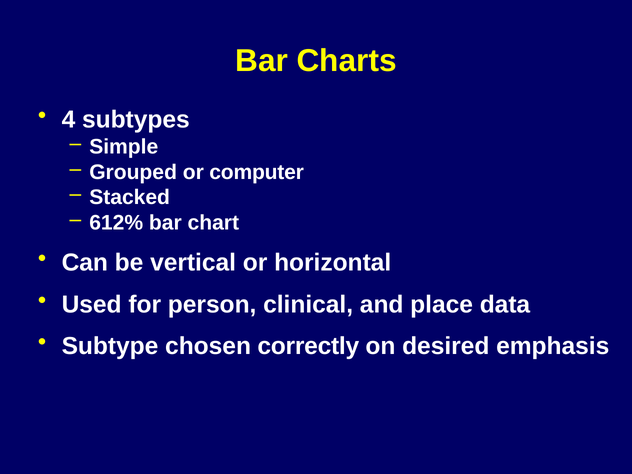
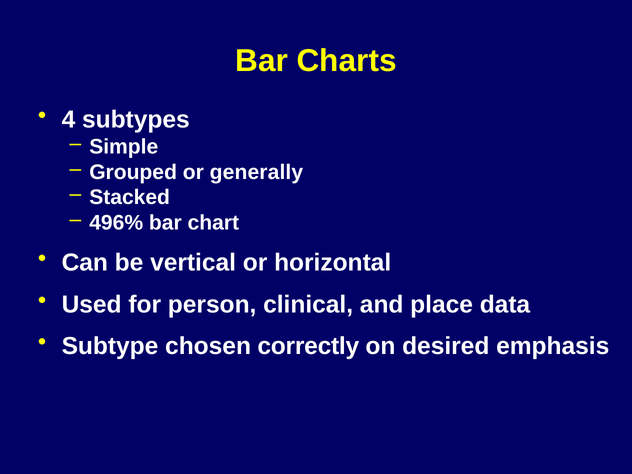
computer: computer -> generally
612%: 612% -> 496%
